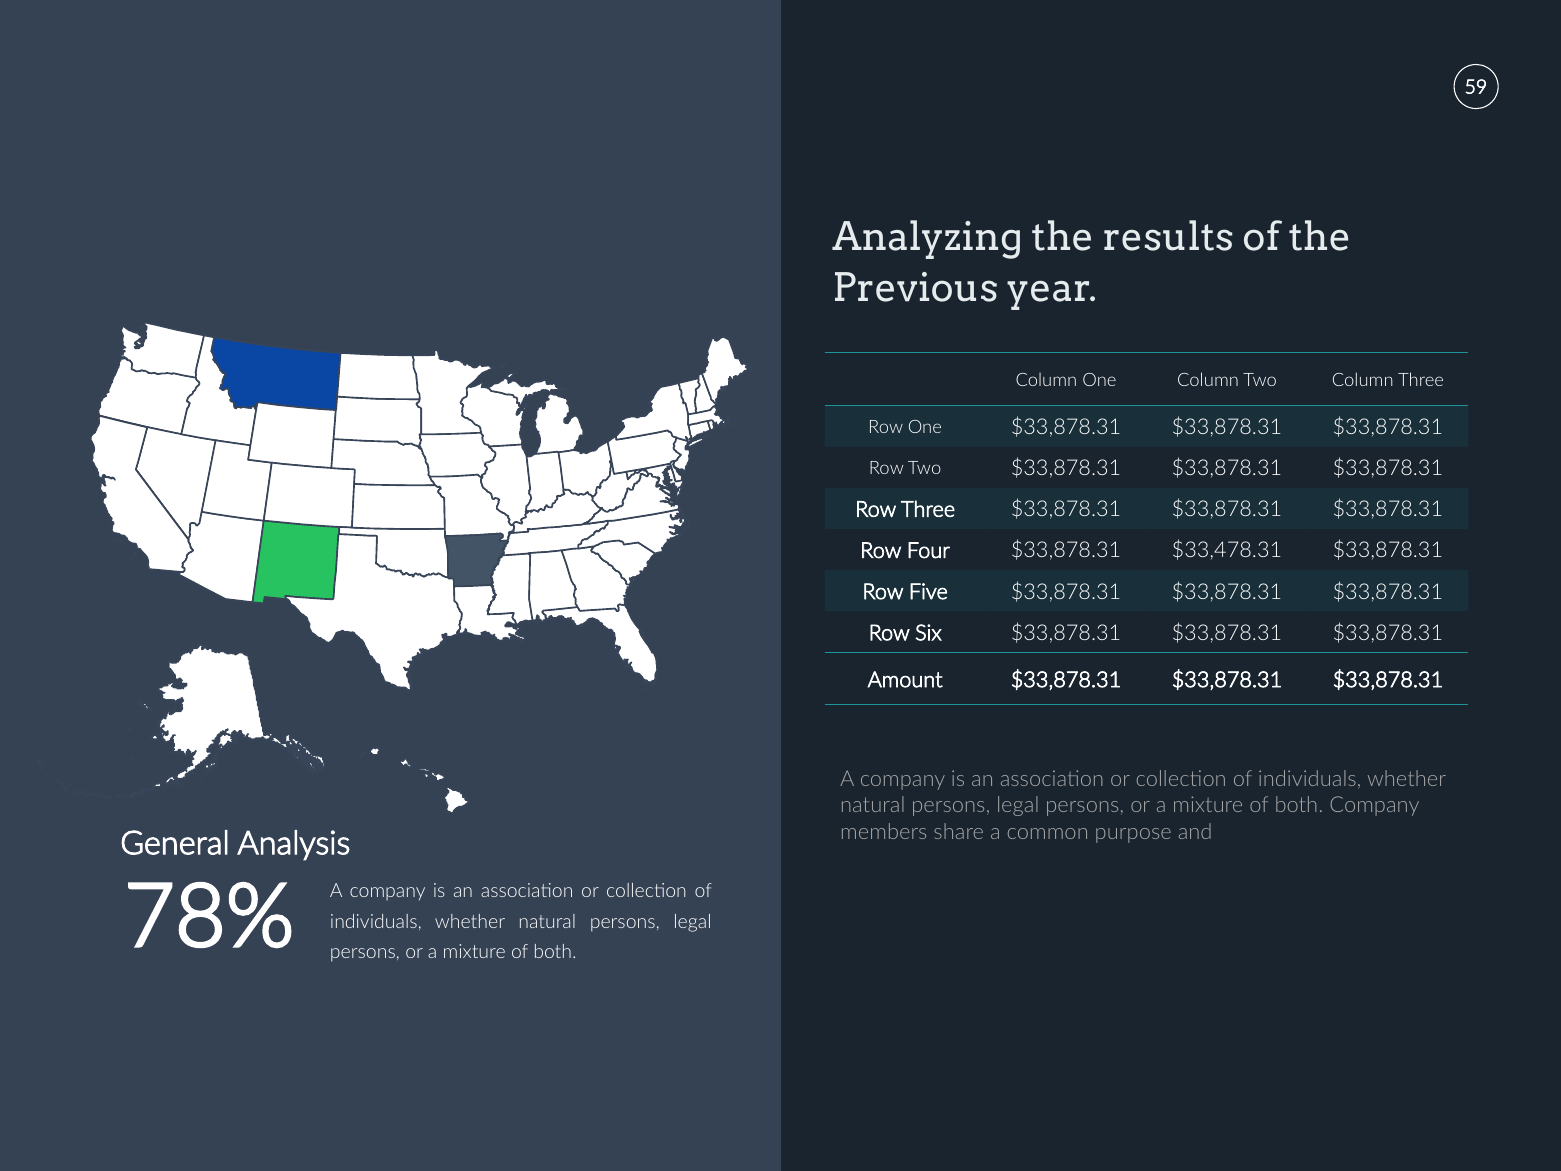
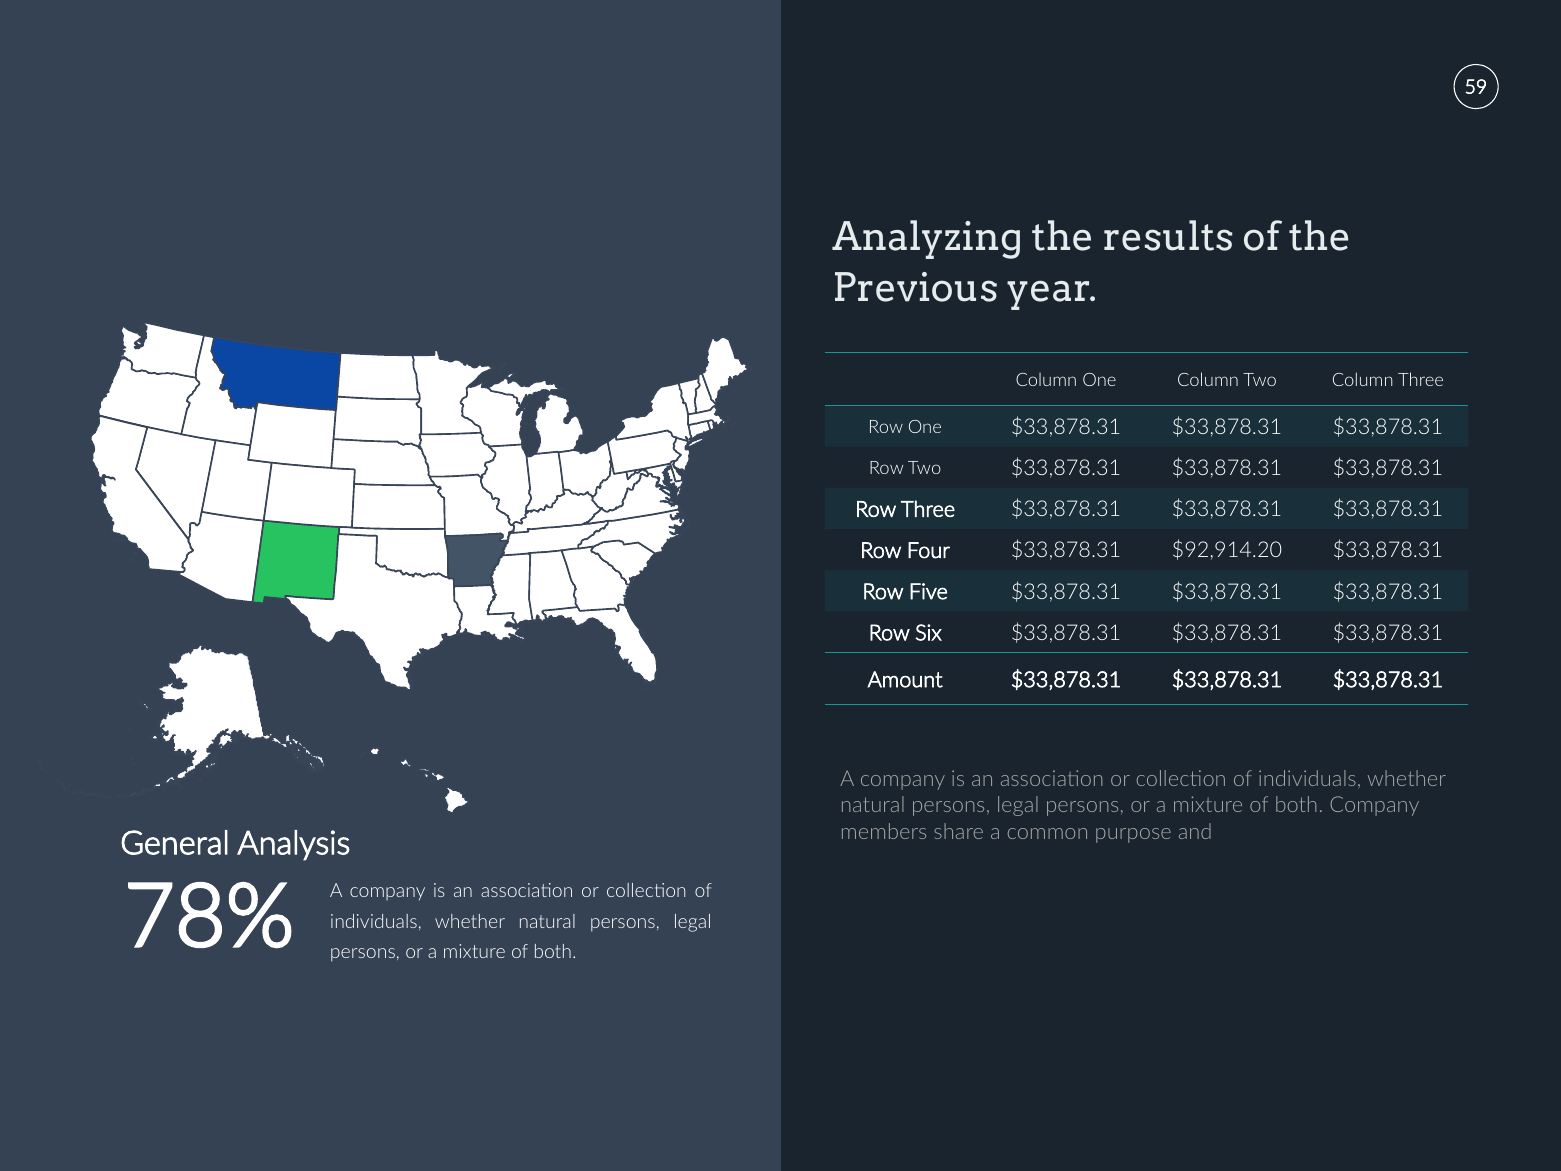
$33,478.31: $33,478.31 -> $92,914.20
